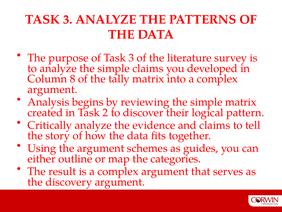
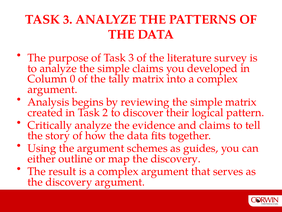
8: 8 -> 0
map the categories: categories -> discovery
